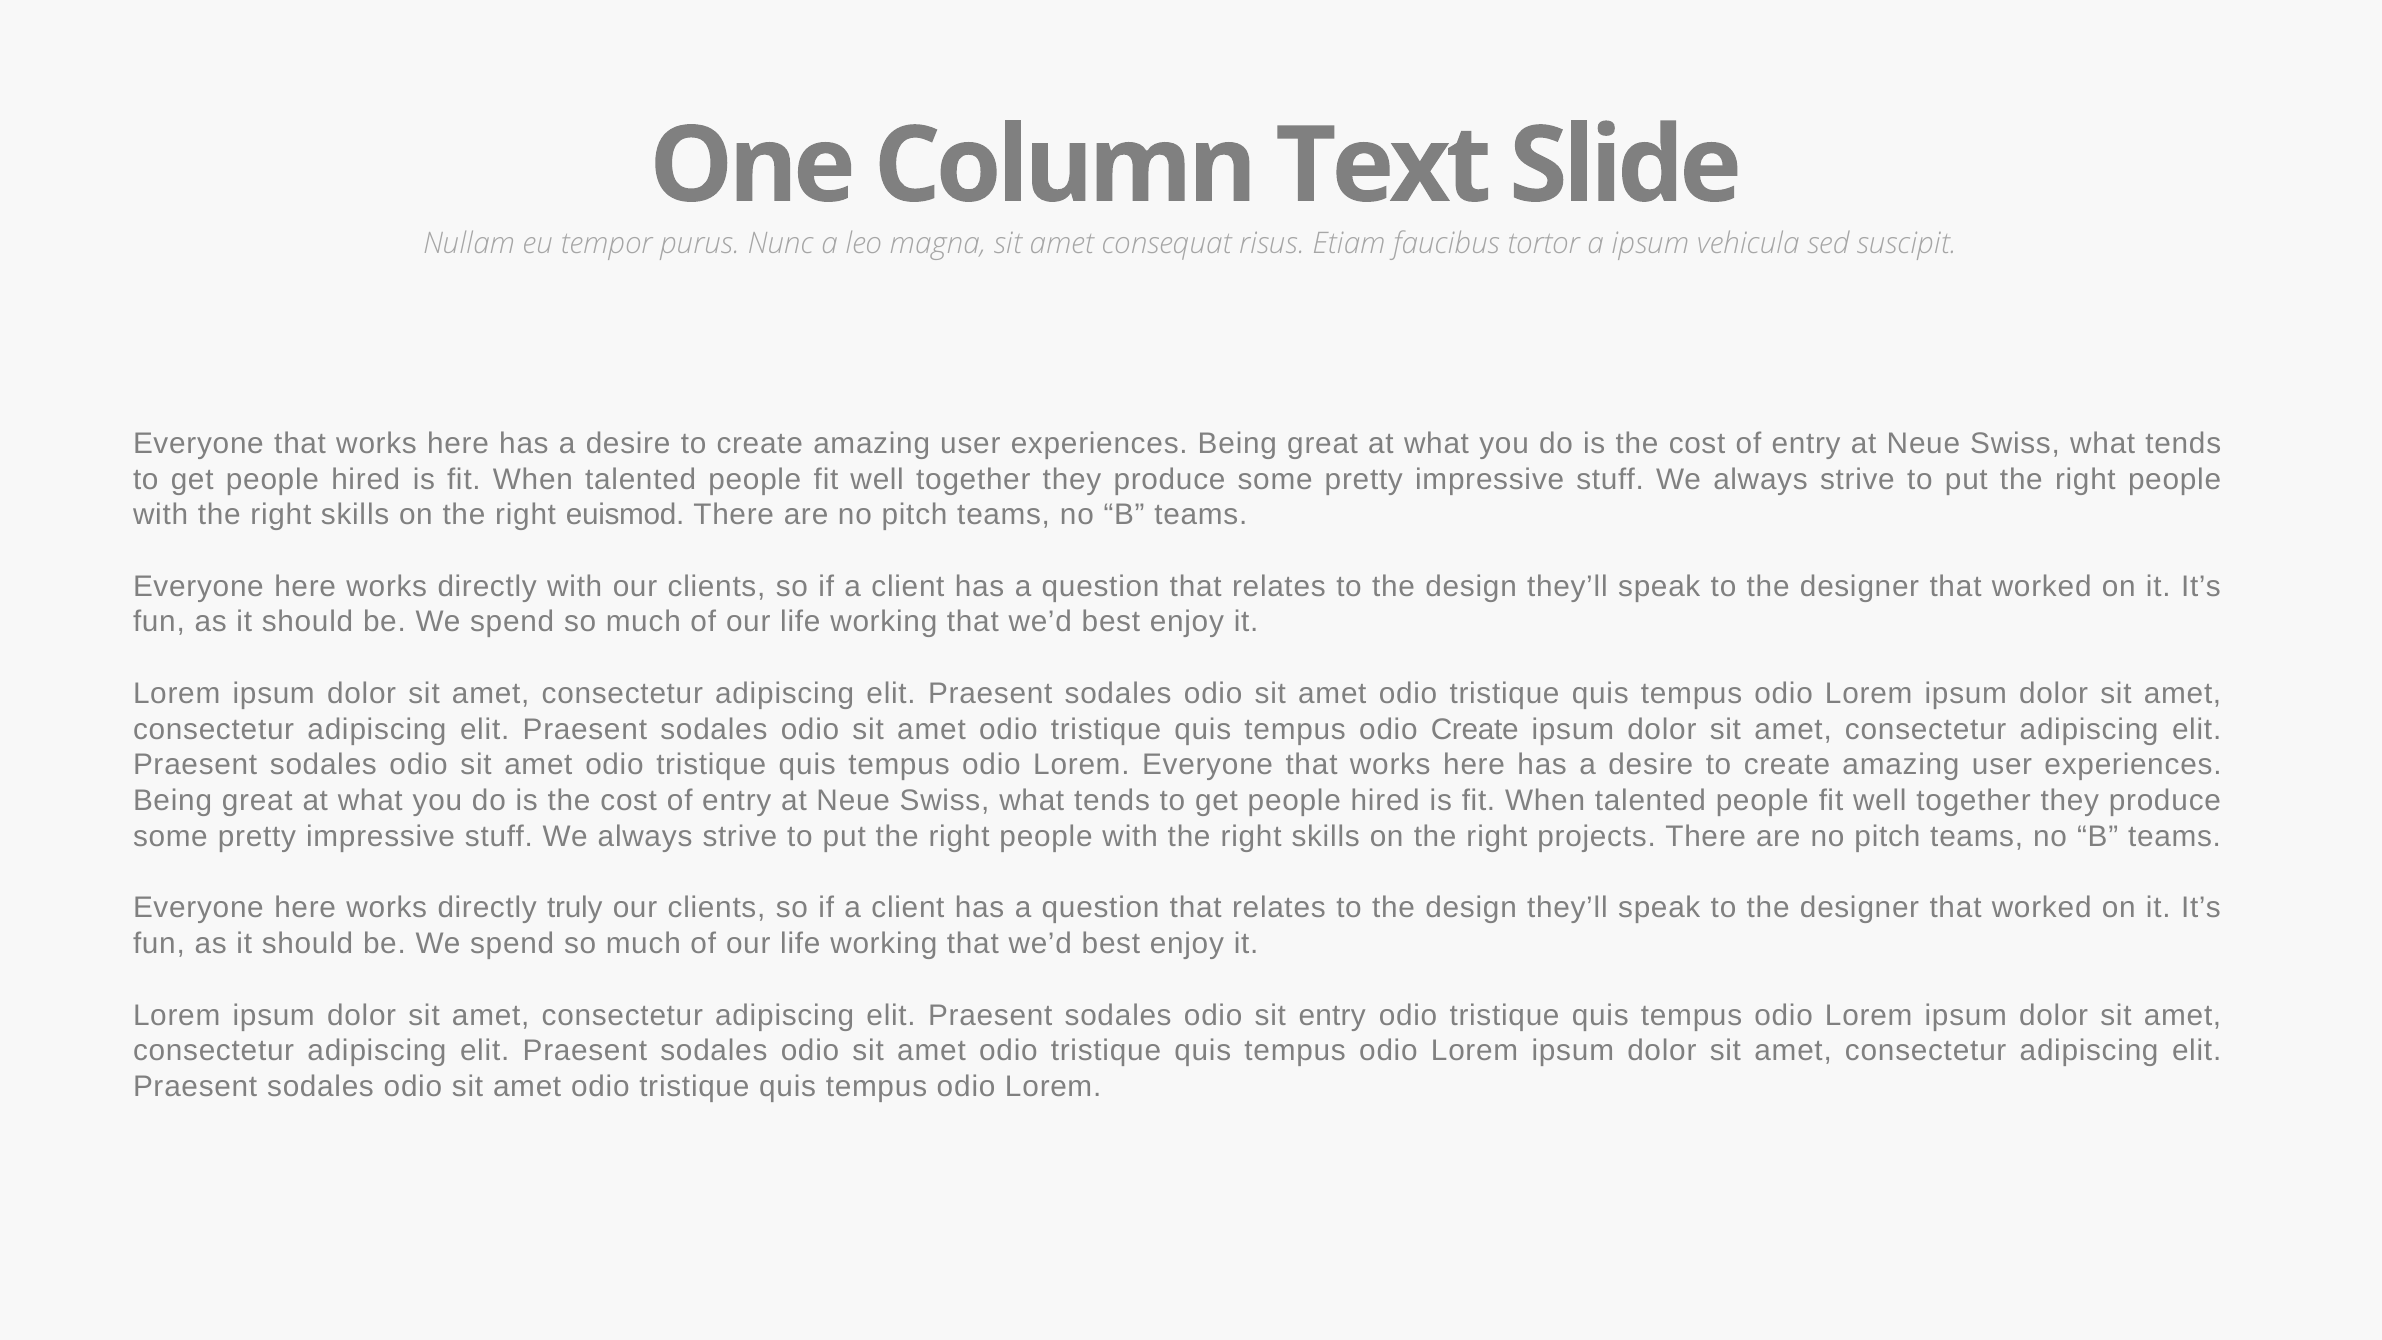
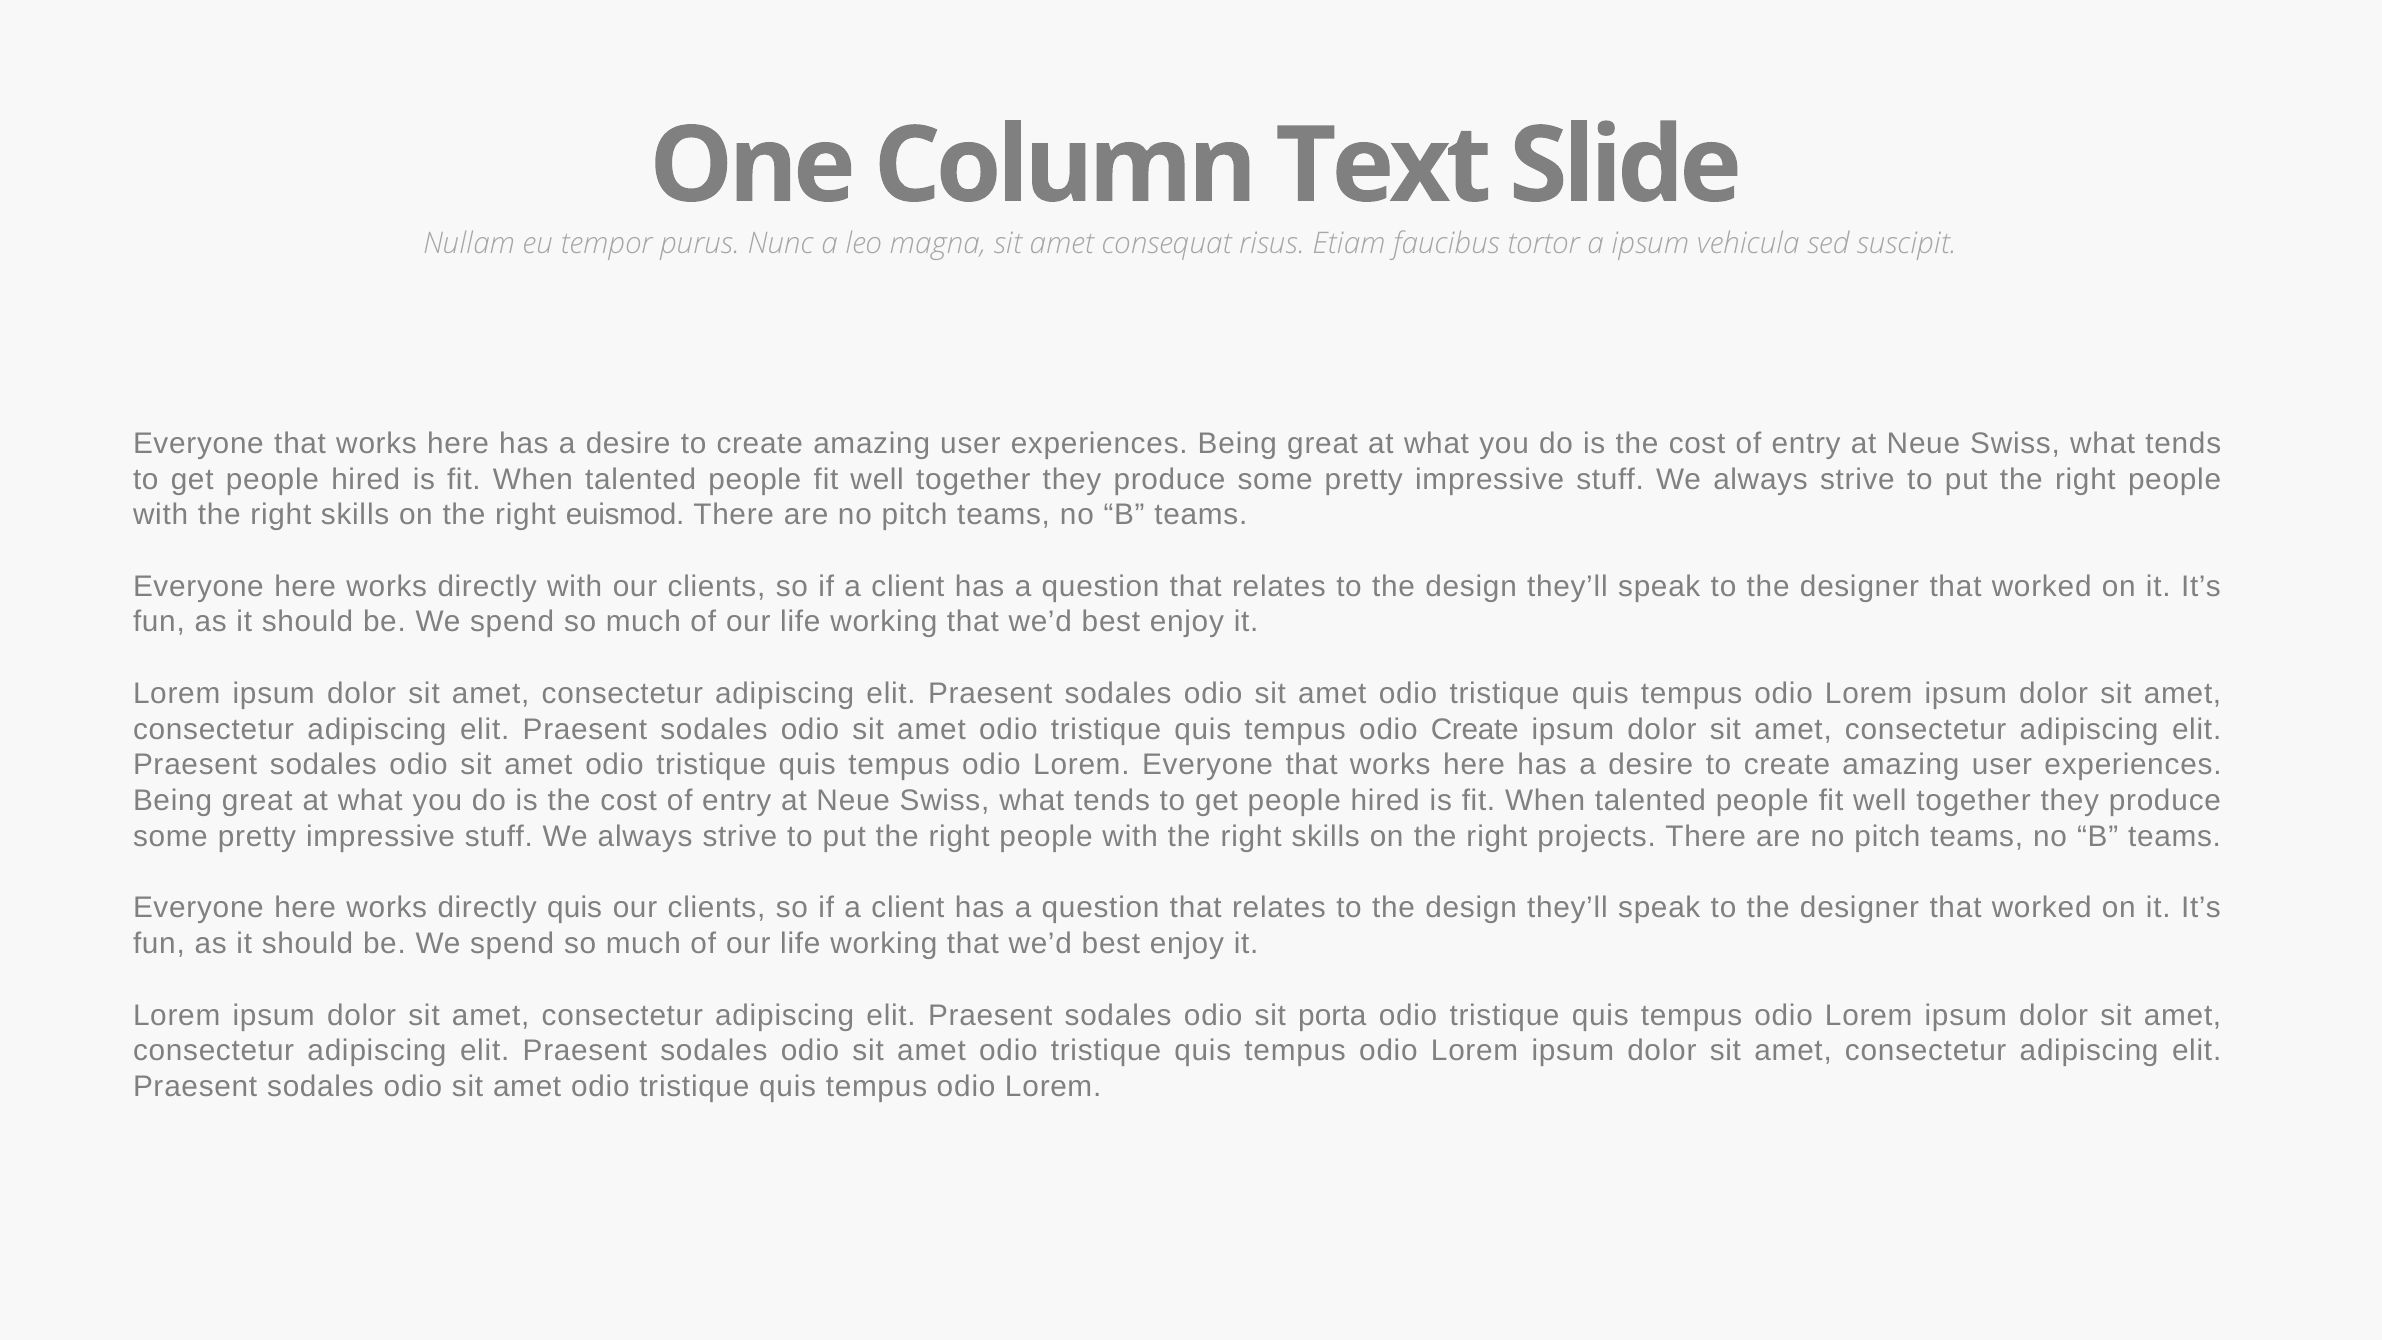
directly truly: truly -> quis
sit entry: entry -> porta
